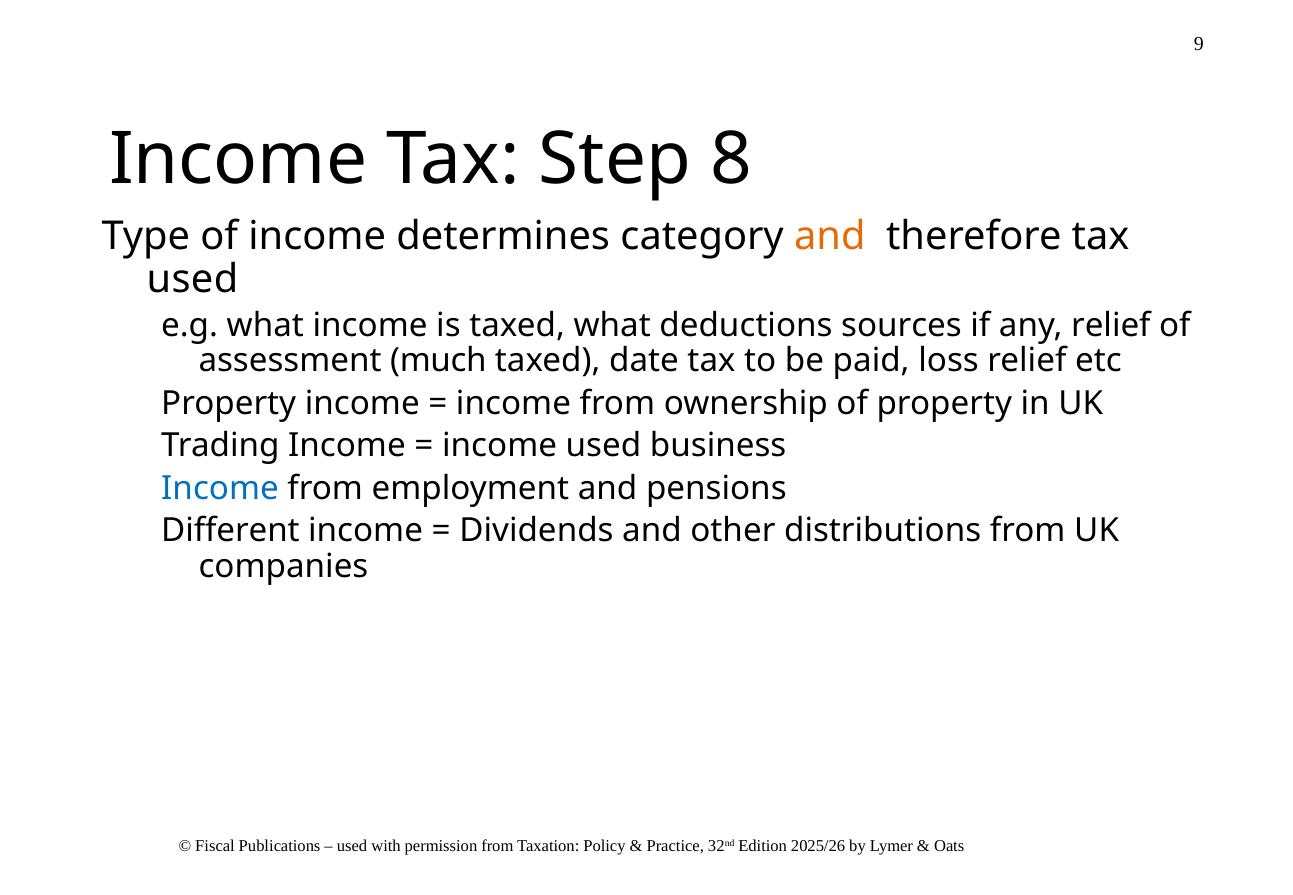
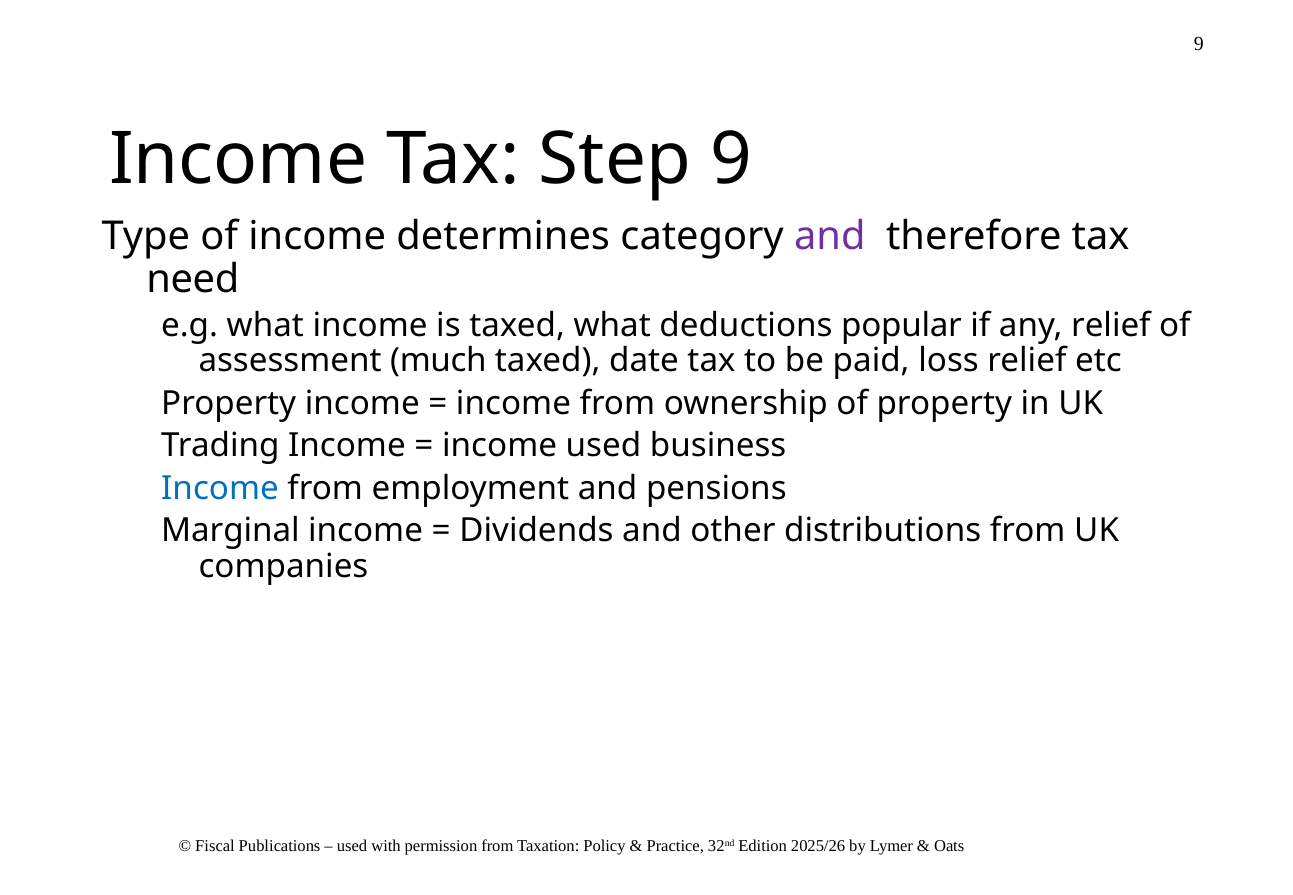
Step 8: 8 -> 9
and at (830, 236) colour: orange -> purple
used at (192, 279): used -> need
sources: sources -> popular
Different: Different -> Marginal
